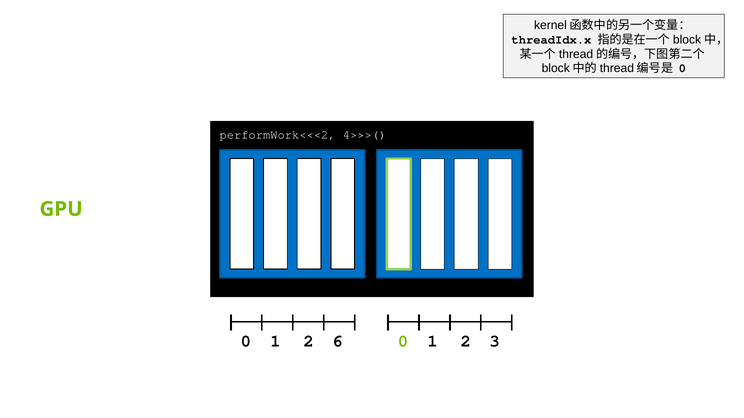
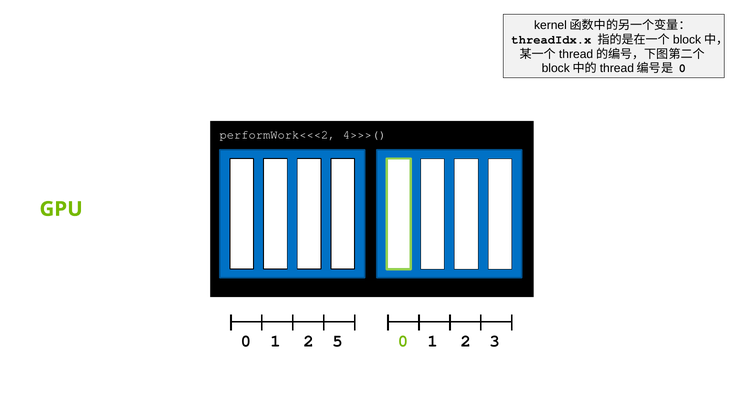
6: 6 -> 5
